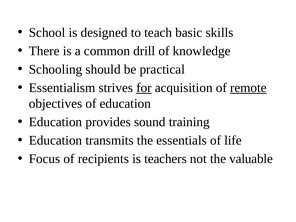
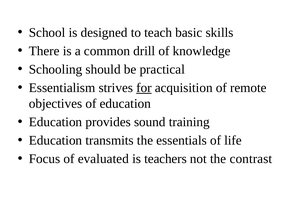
remote underline: present -> none
recipients: recipients -> evaluated
valuable: valuable -> contrast
